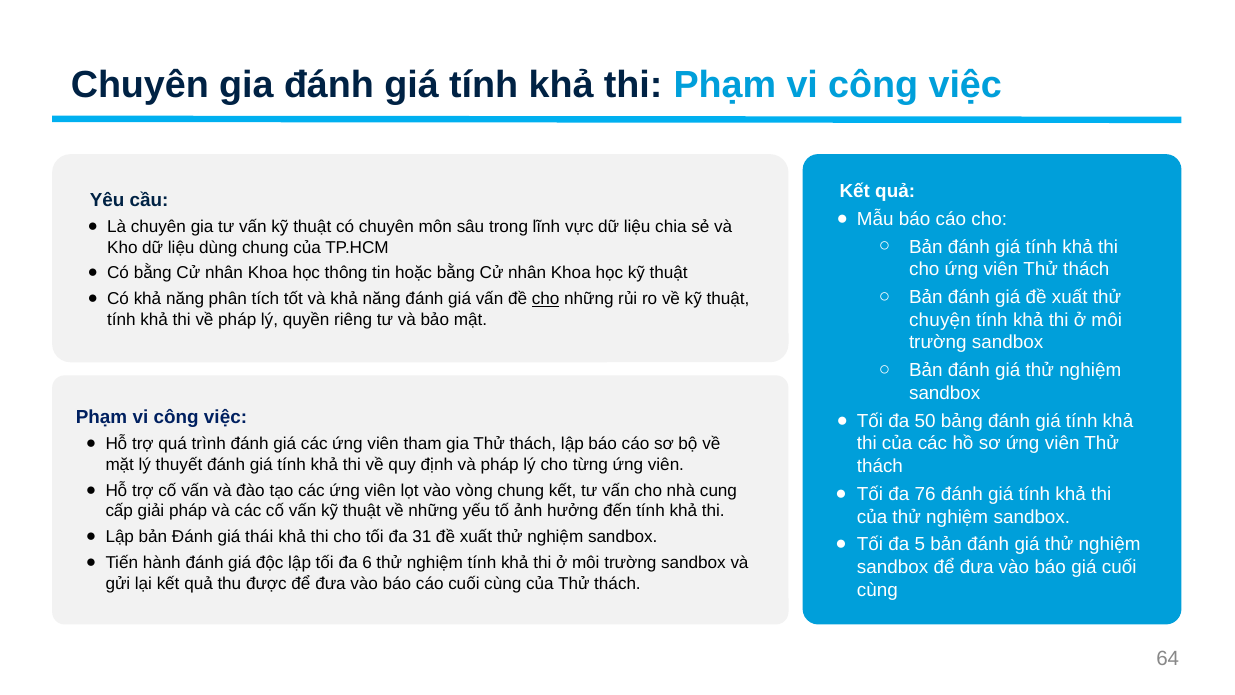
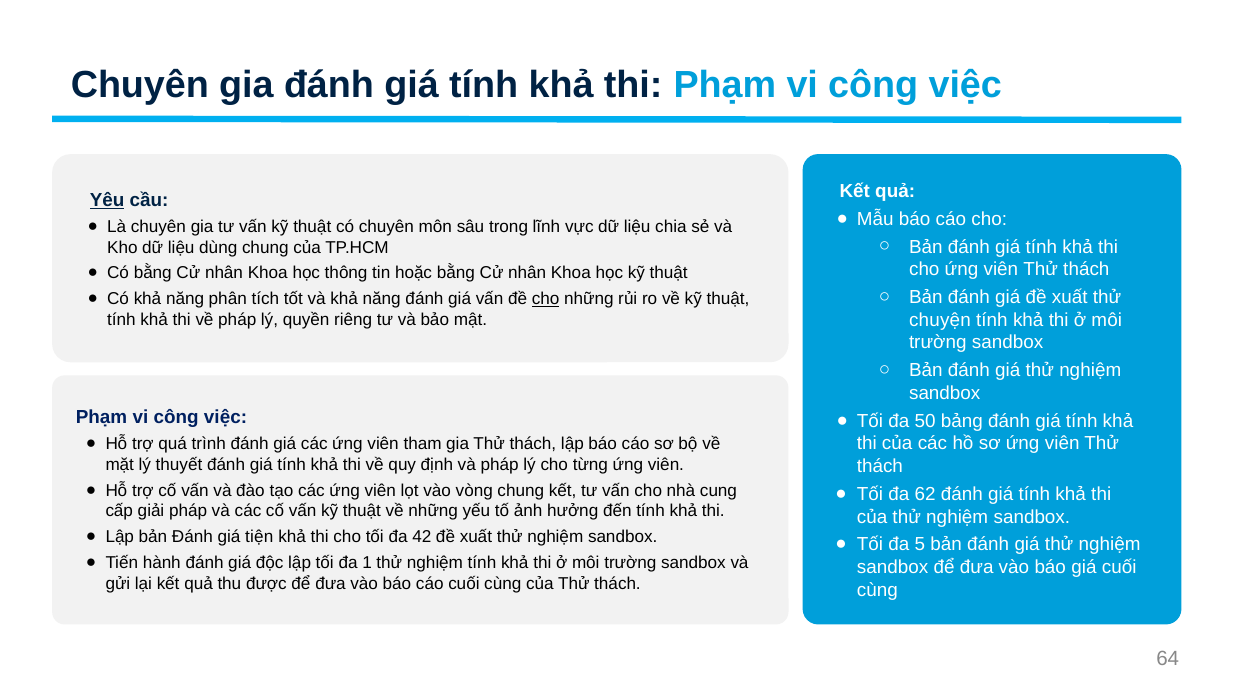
Yêu underline: none -> present
76: 76 -> 62
thái: thái -> tiện
31: 31 -> 42
6: 6 -> 1
